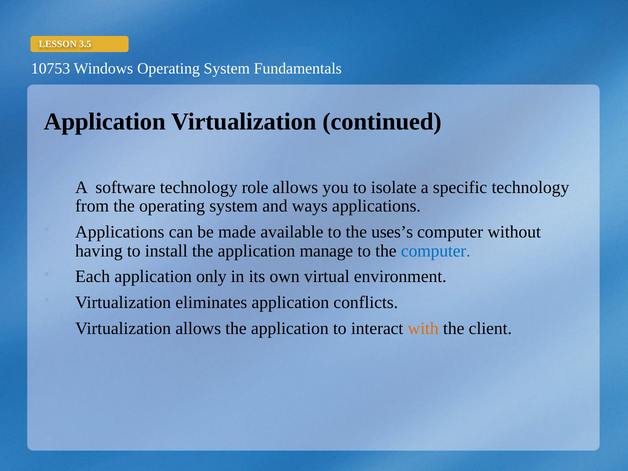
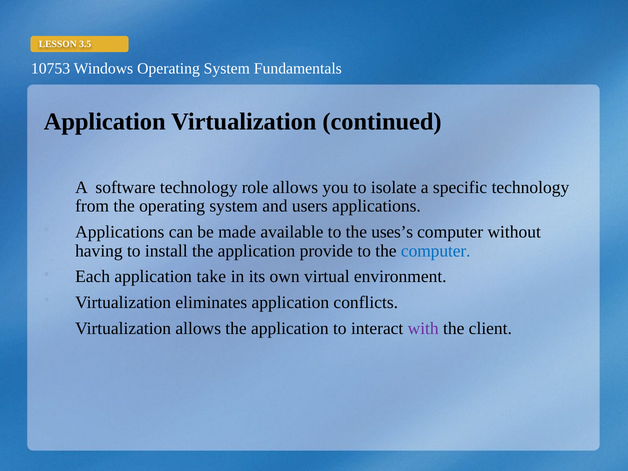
ways: ways -> users
manage: manage -> provide
only: only -> take
with colour: orange -> purple
